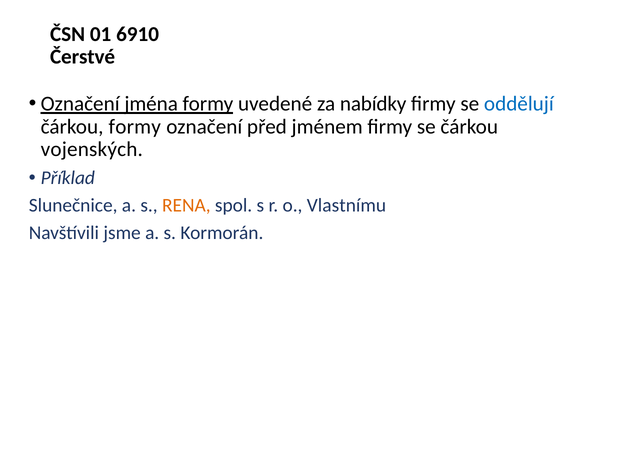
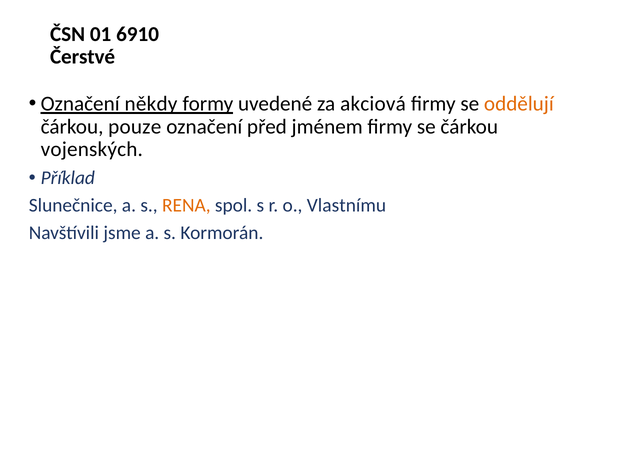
jména: jména -> někdy
nabídky: nabídky -> akciová
oddělují colour: blue -> orange
čárkou formy: formy -> pouze
